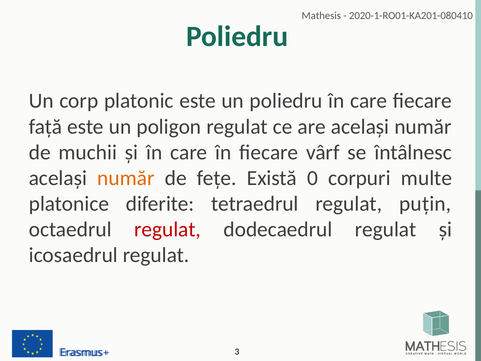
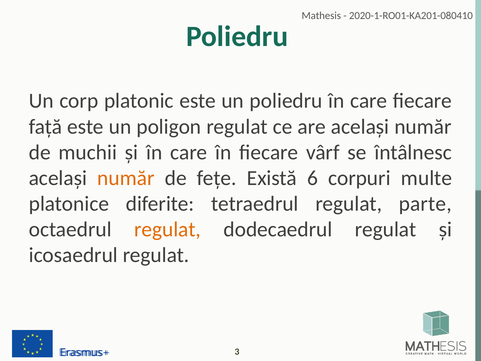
0: 0 -> 6
puțin: puțin -> parte
regulat at (167, 229) colour: red -> orange
